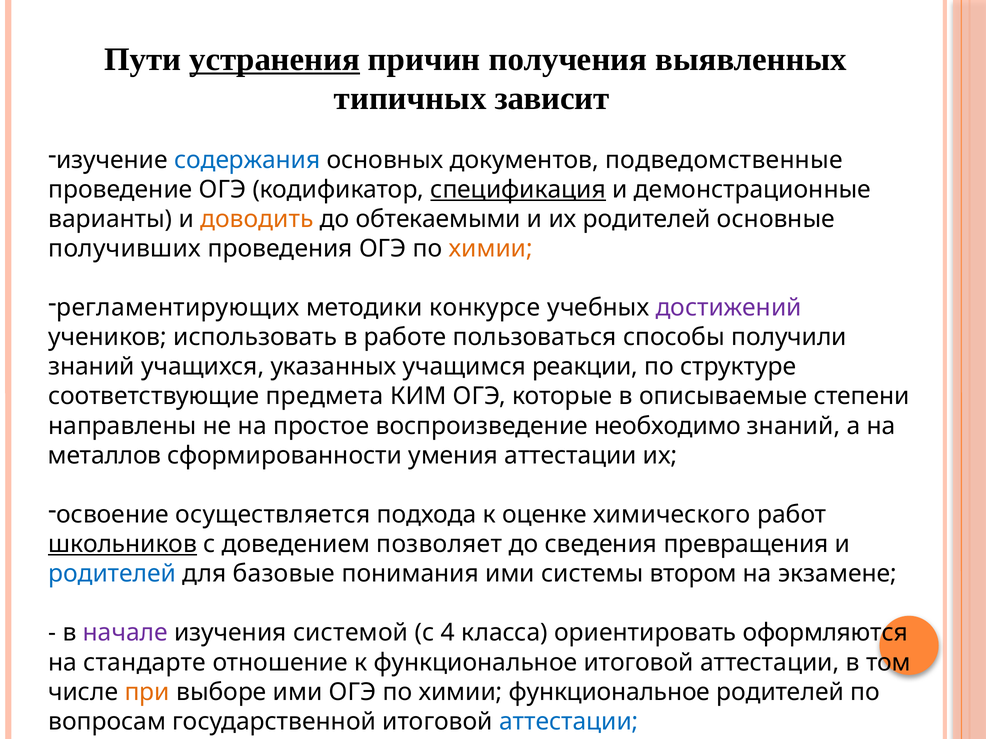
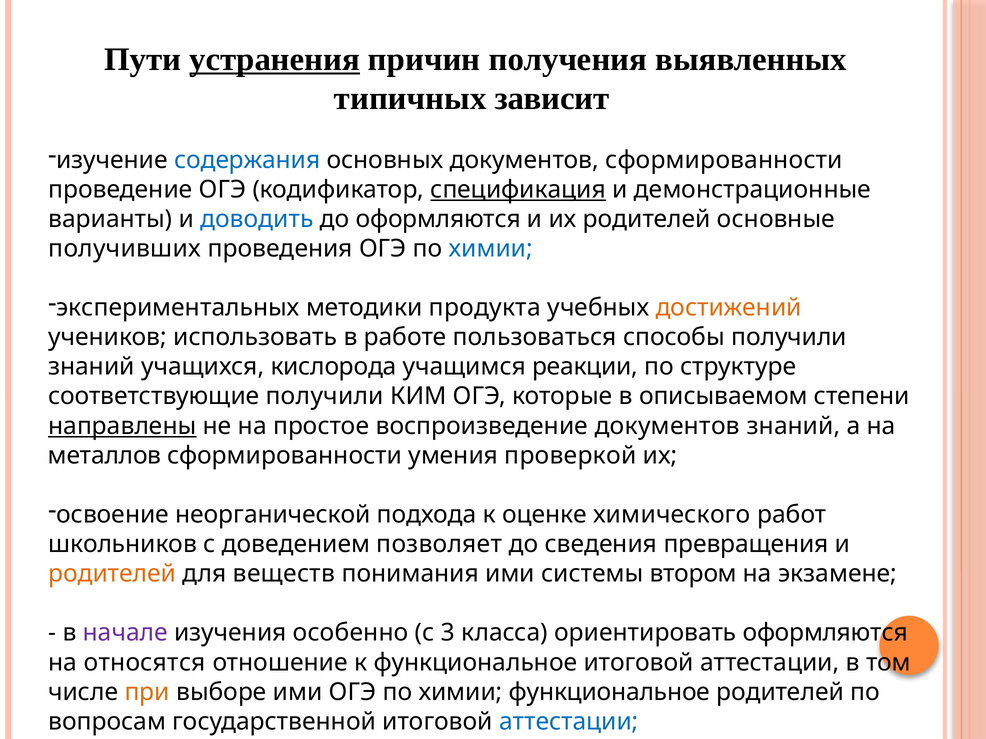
документов подведомственные: подведомственные -> сформированности
доводить colour: orange -> blue
до обтекаемыми: обтекаемыми -> оформляются
химии at (491, 249) colour: orange -> blue
регламентирующих: регламентирующих -> экспериментальных
конкурсе: конкурсе -> продукта
достижений colour: purple -> orange
указанных: указанных -> кислорода
соответствующие предмета: предмета -> получили
описываемые: описываемые -> описываемом
направлены underline: none -> present
воспроизведение необходимо: необходимо -> документов
умения аттестации: аттестации -> проверкой
осуществляется: осуществляется -> неорганической
школьников underline: present -> none
родителей at (112, 574) colour: blue -> orange
базовые: базовые -> веществ
системой: системой -> особенно
4: 4 -> 3
стандарте: стандарте -> относятся
